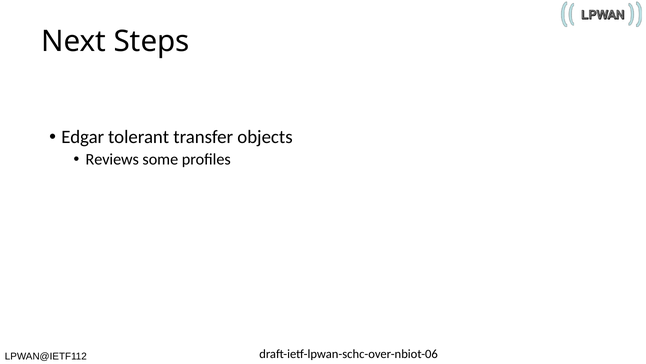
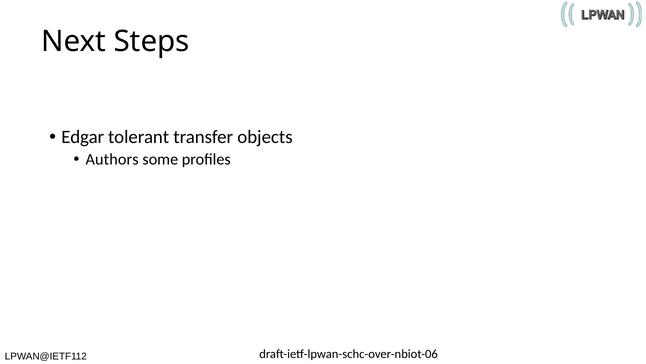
Reviews: Reviews -> Authors
